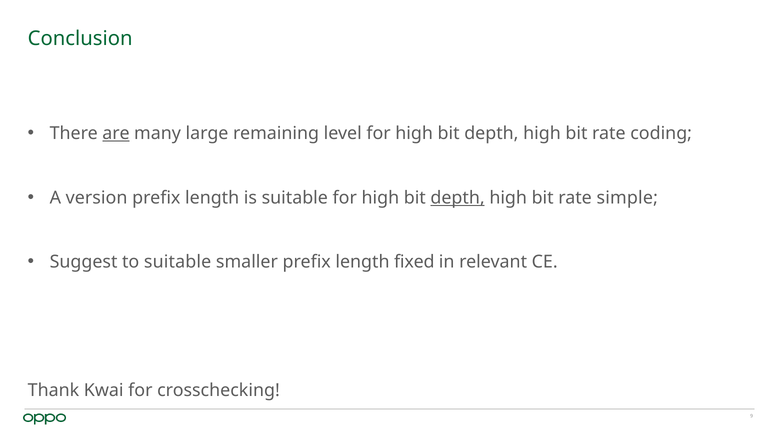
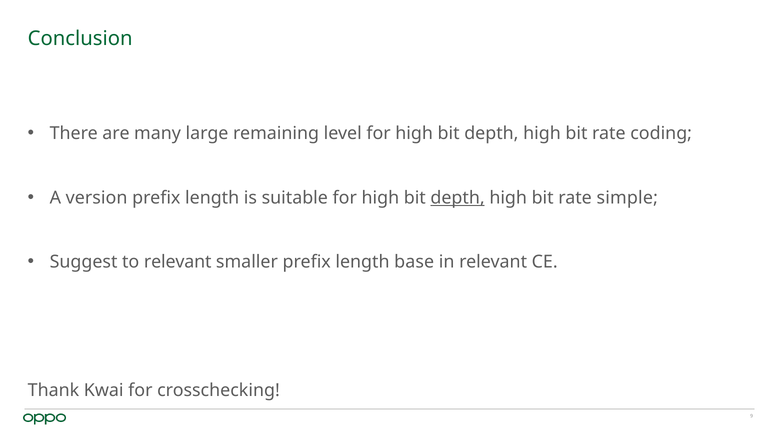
are underline: present -> none
to suitable: suitable -> relevant
fixed: fixed -> base
